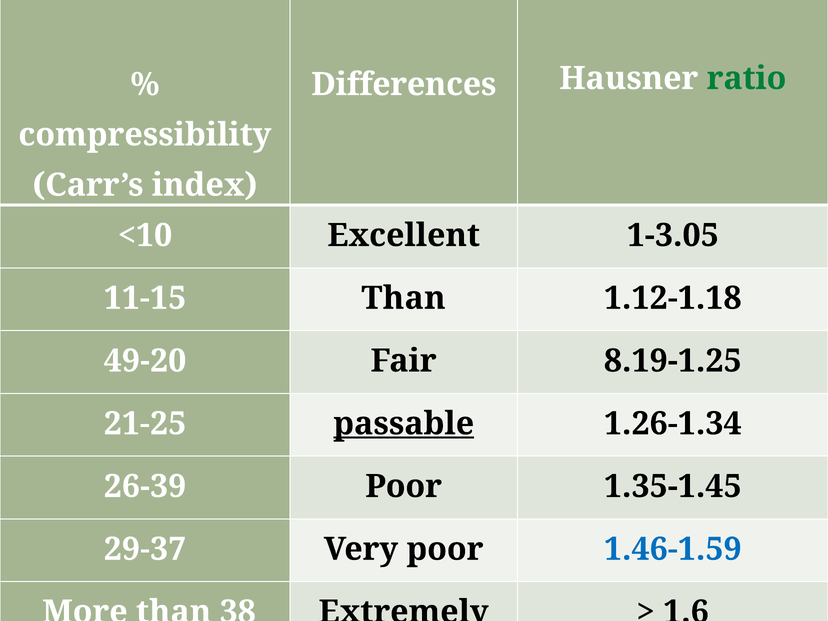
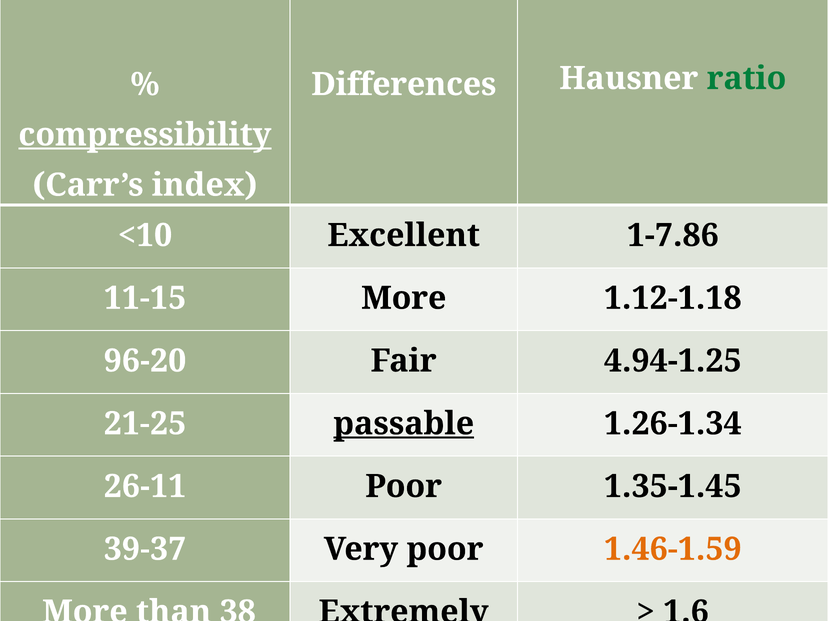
compressibility underline: none -> present
1-3.05: 1-3.05 -> 1-7.86
11-15 Than: Than -> More
49-20: 49-20 -> 96-20
8.19-1.25: 8.19-1.25 -> 4.94-1.25
26-39: 26-39 -> 26-11
29-37: 29-37 -> 39-37
1.46-1.59 colour: blue -> orange
